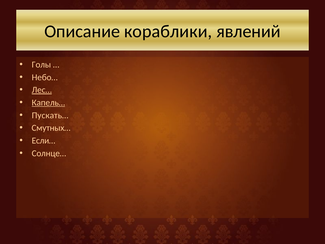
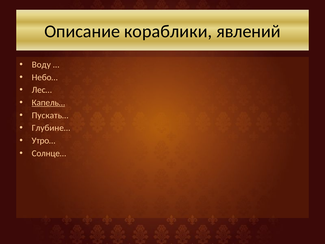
Голы: Голы -> Воду
Лес… underline: present -> none
Смутных…: Смутных… -> Глубине…
Если…: Если… -> Утро…
